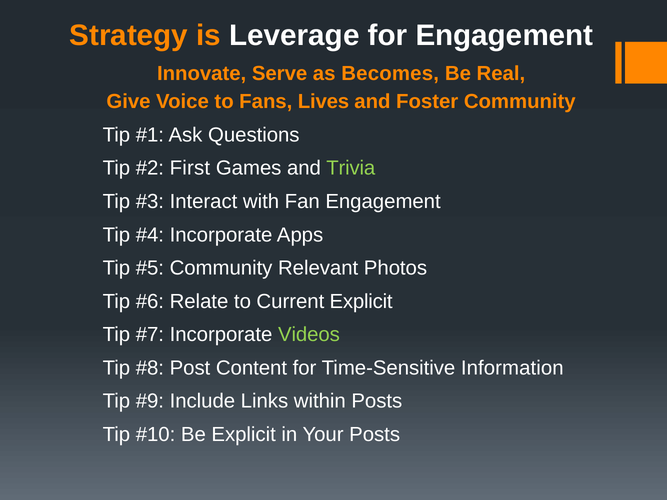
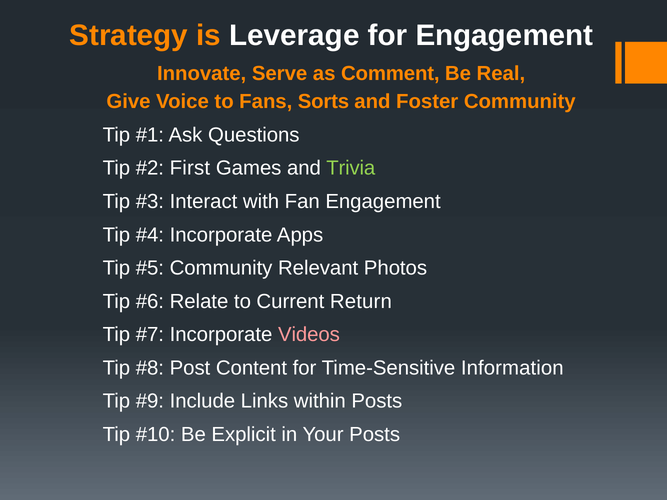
Becomes: Becomes -> Comment
Lives: Lives -> Sorts
Current Explicit: Explicit -> Return
Videos colour: light green -> pink
